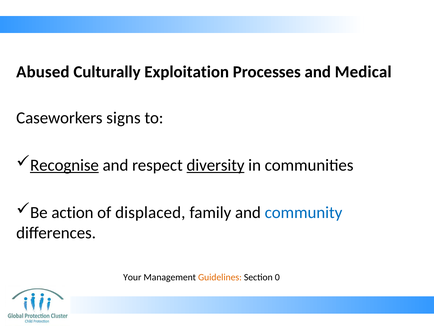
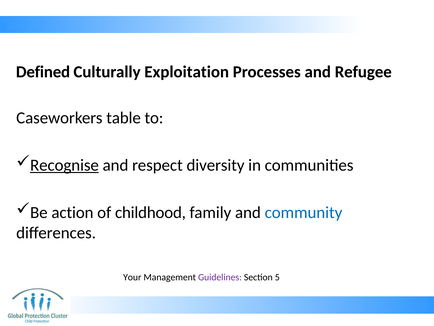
Abused: Abused -> Defined
Medical: Medical -> Refugee
signs: signs -> table
diversity underline: present -> none
displaced: displaced -> childhood
Guidelines colour: orange -> purple
0: 0 -> 5
